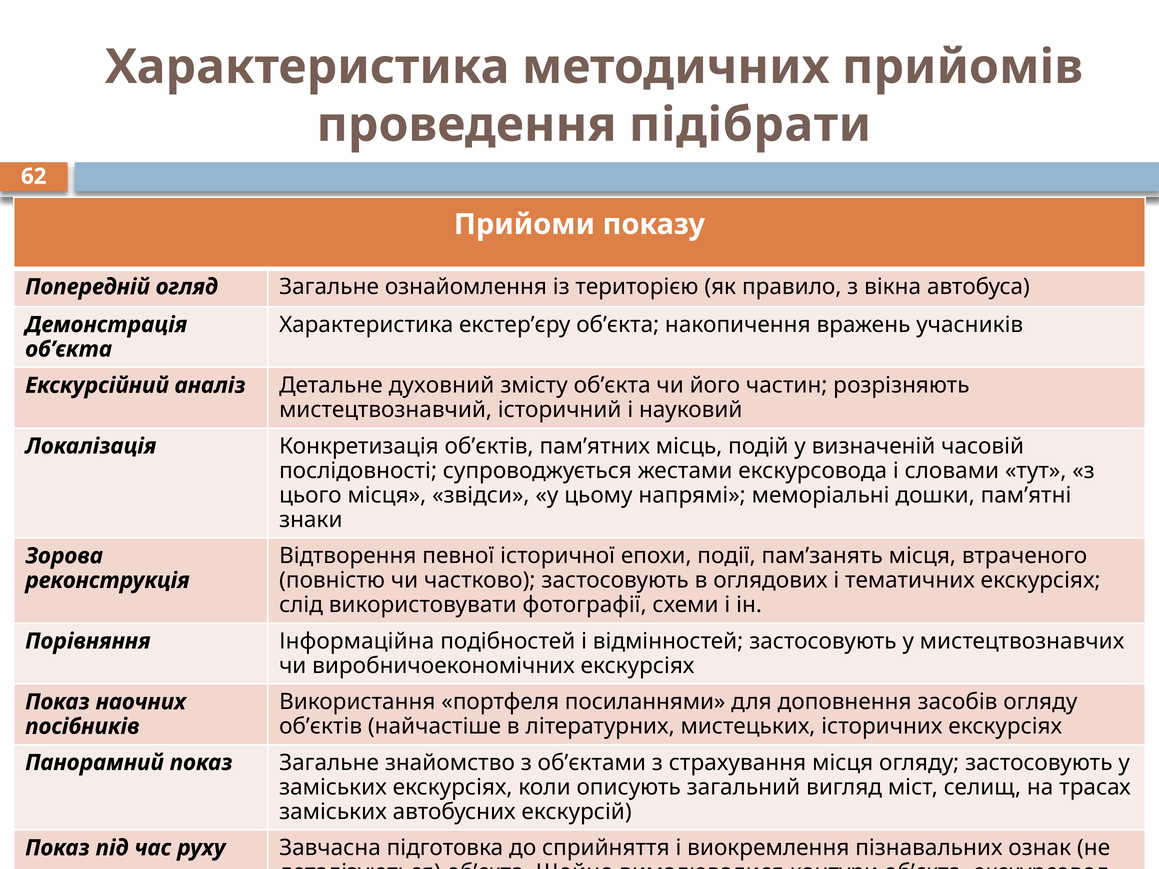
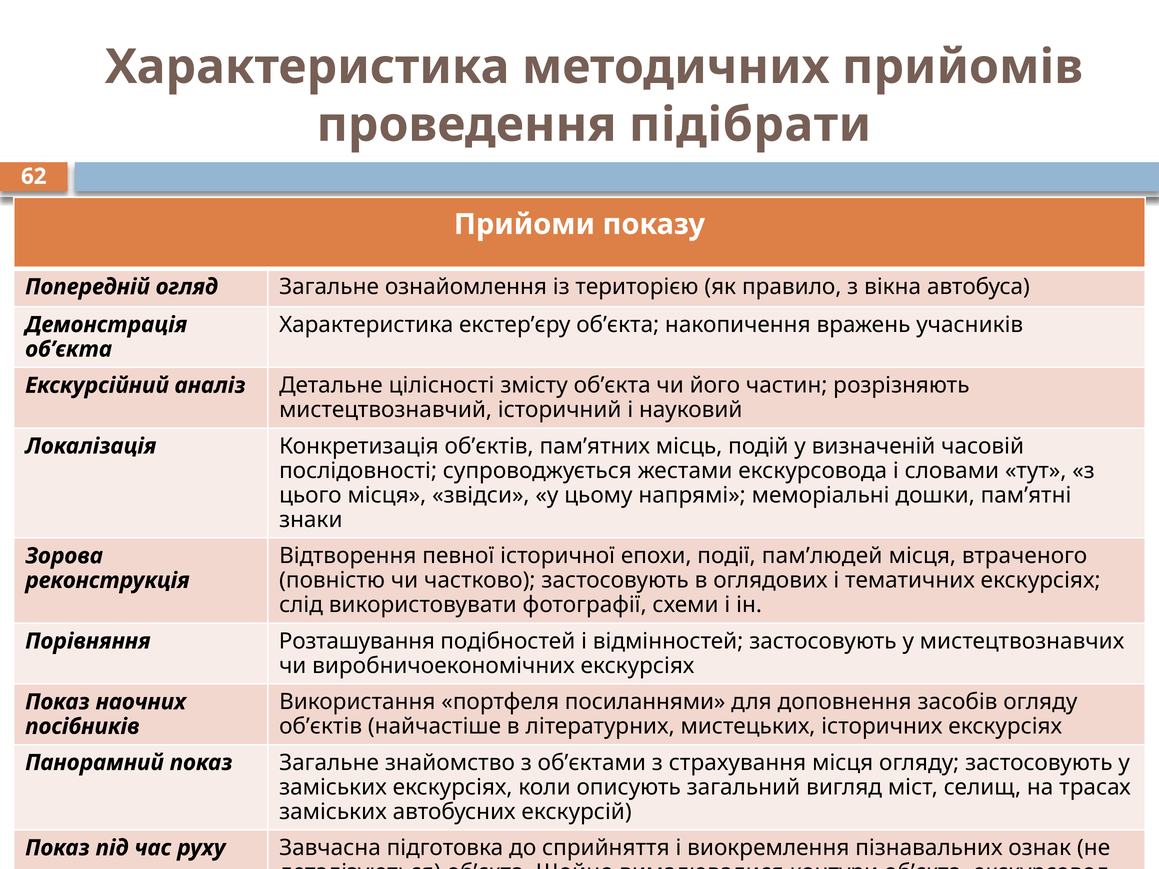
духовний: духовний -> цілісності
пам’занять: пам’занять -> пам’людей
Інформаційна: Інформаційна -> Розташування
